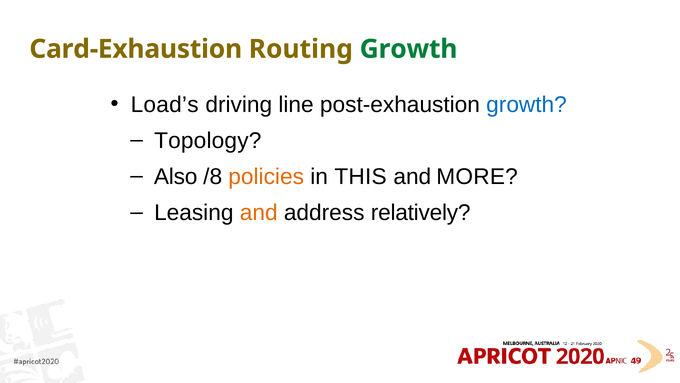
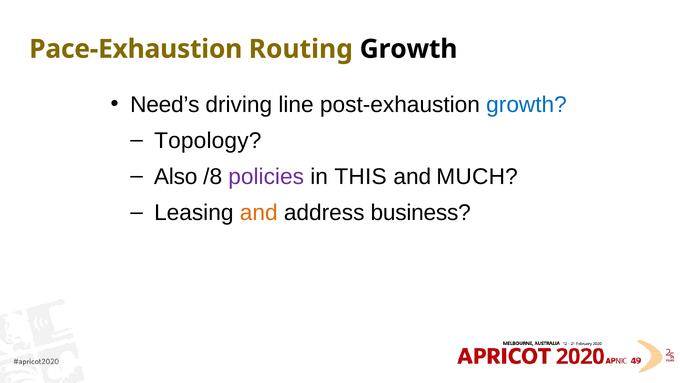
Card-Exhaustion: Card-Exhaustion -> Pace-Exhaustion
Growth at (409, 49) colour: green -> black
Load’s: Load’s -> Need’s
policies colour: orange -> purple
MORE: MORE -> MUCH
relatively: relatively -> business
